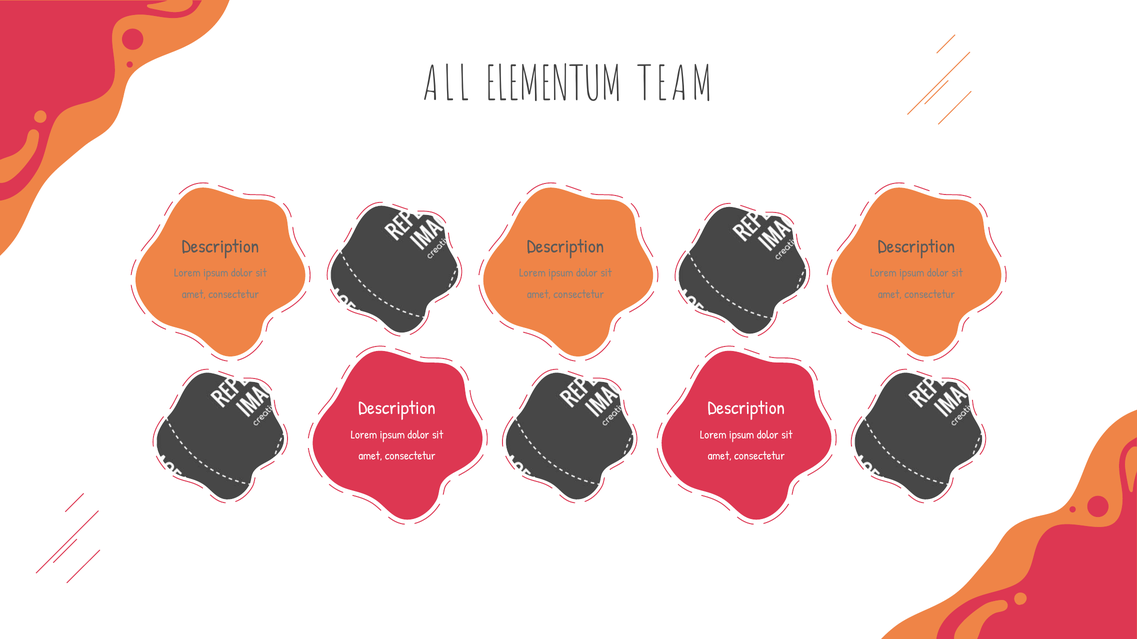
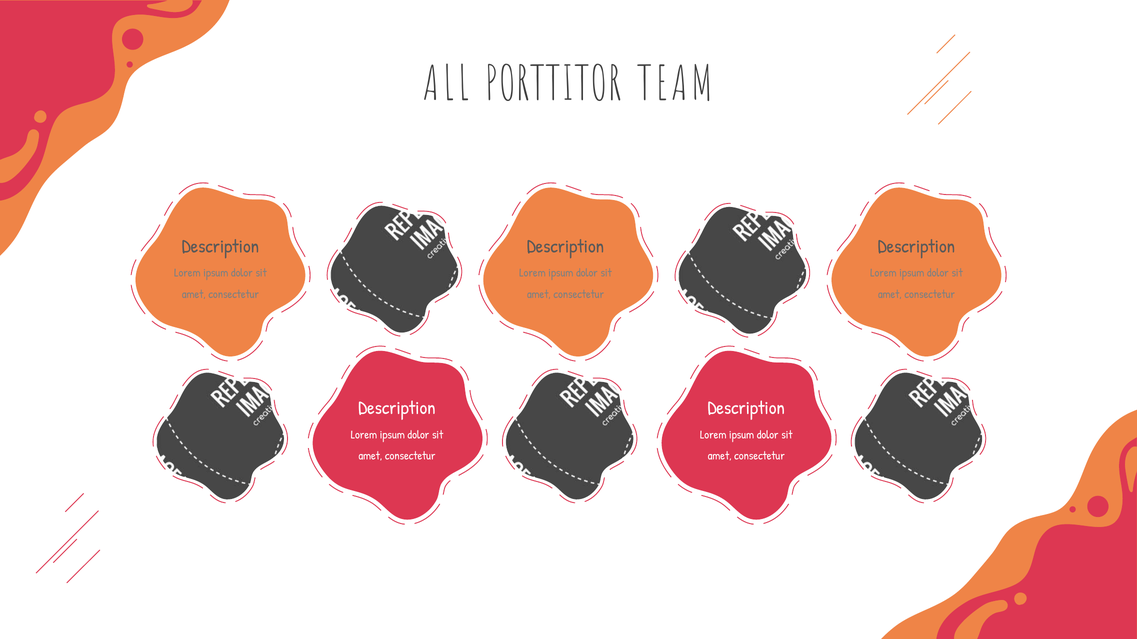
ELEMENTUM: ELEMENTUM -> PORTTITOR
